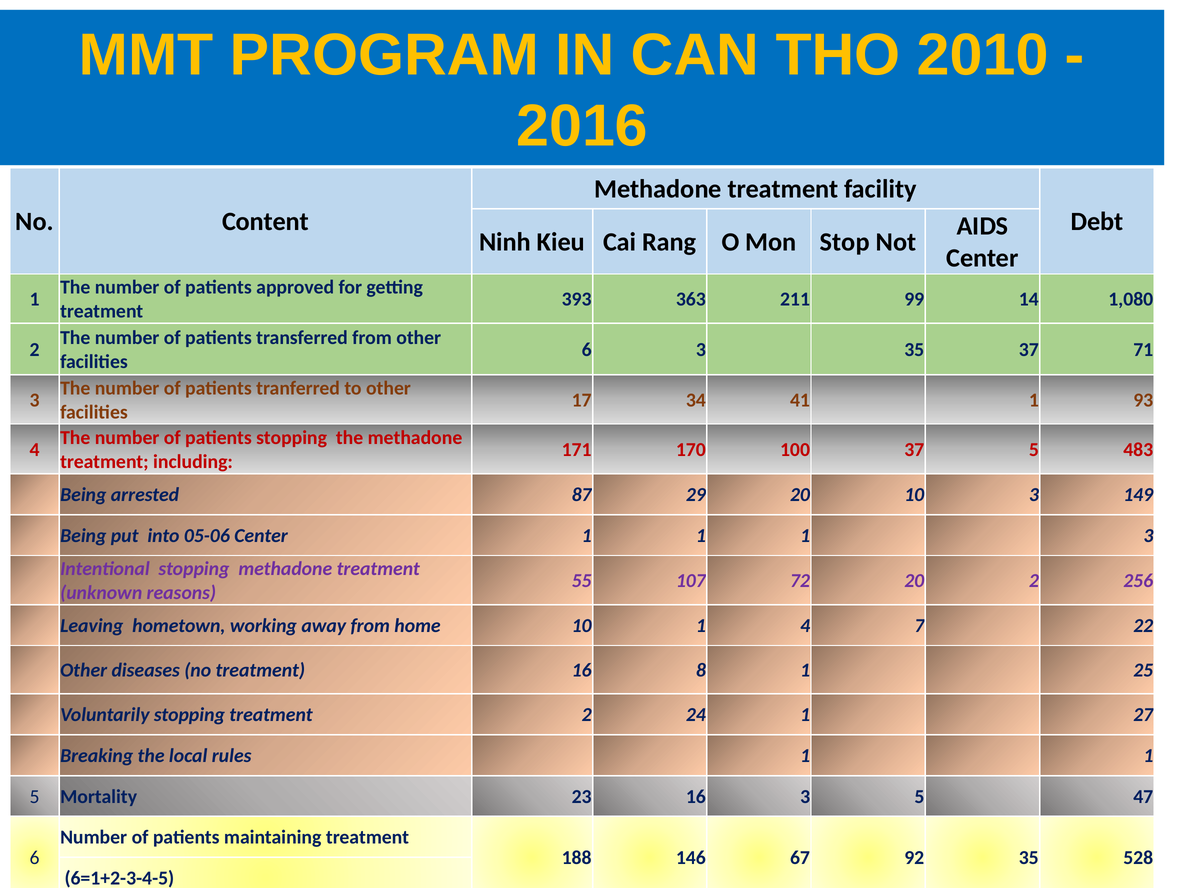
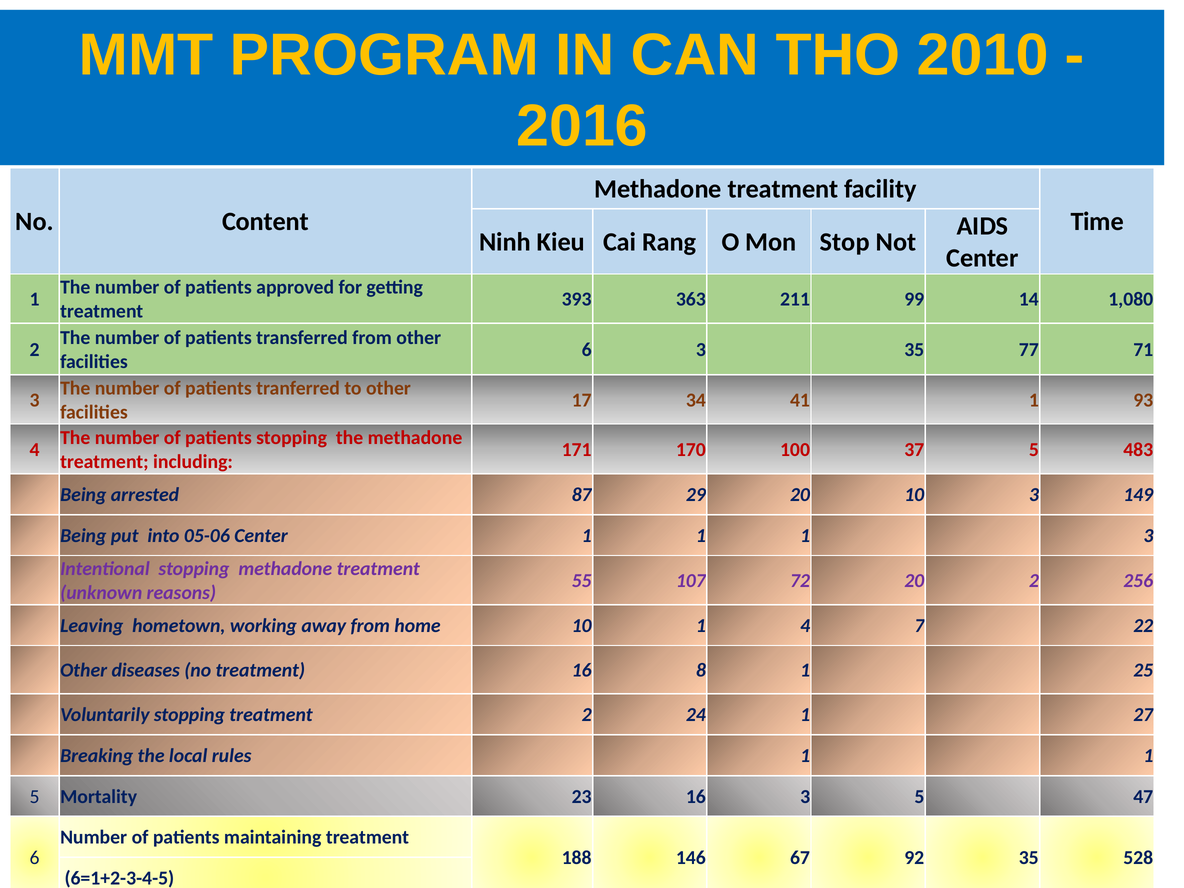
Debt: Debt -> Time
35 37: 37 -> 77
